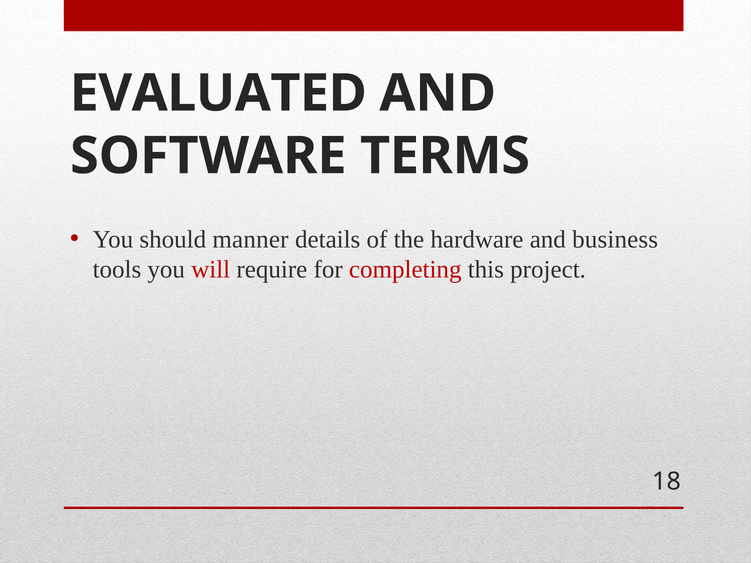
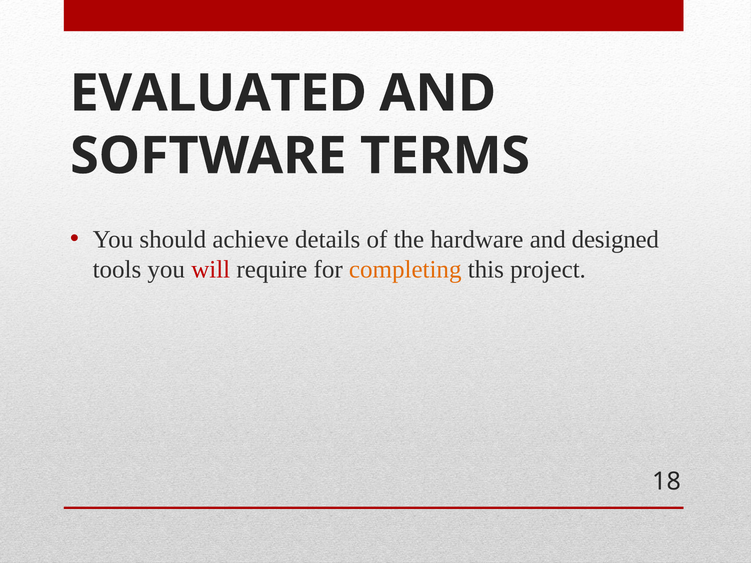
manner: manner -> achieve
business: business -> designed
completing colour: red -> orange
